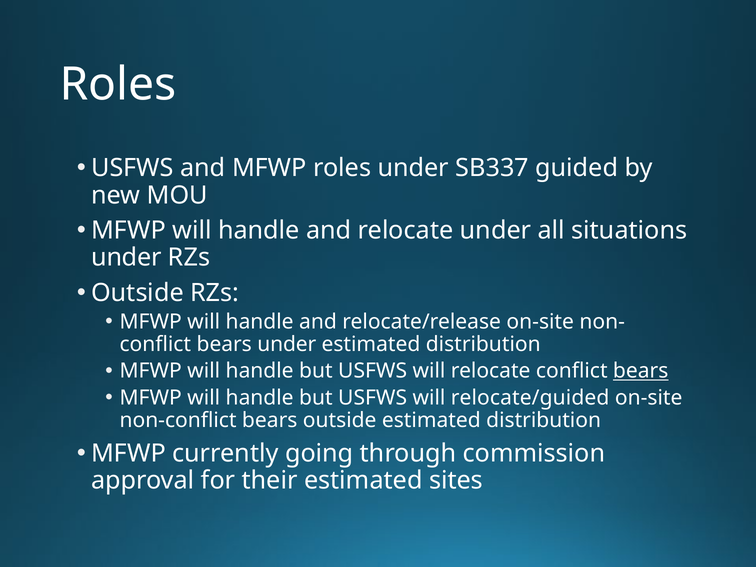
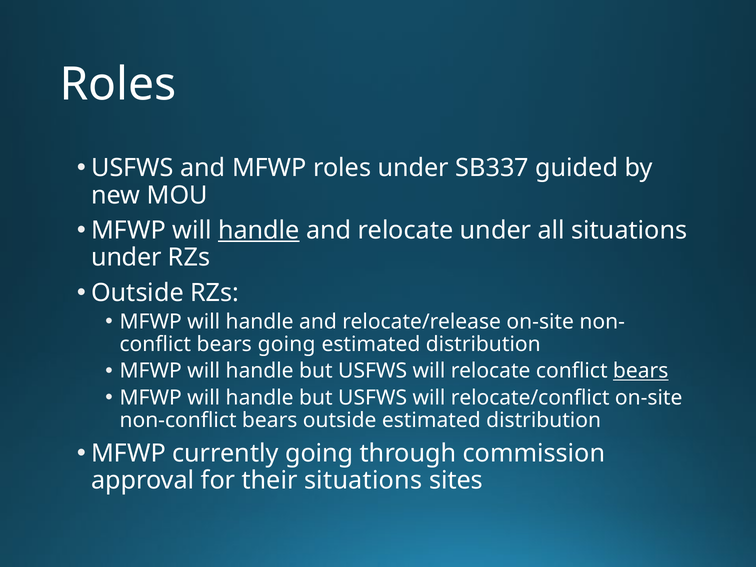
handle at (259, 230) underline: none -> present
bears under: under -> going
relocate/guided: relocate/guided -> relocate/conflict
their estimated: estimated -> situations
